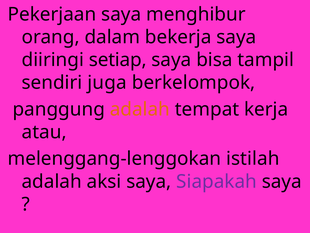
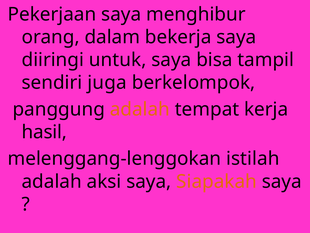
setiap: setiap -> untuk
atau: atau -> hasil
Siapakah colour: purple -> orange
